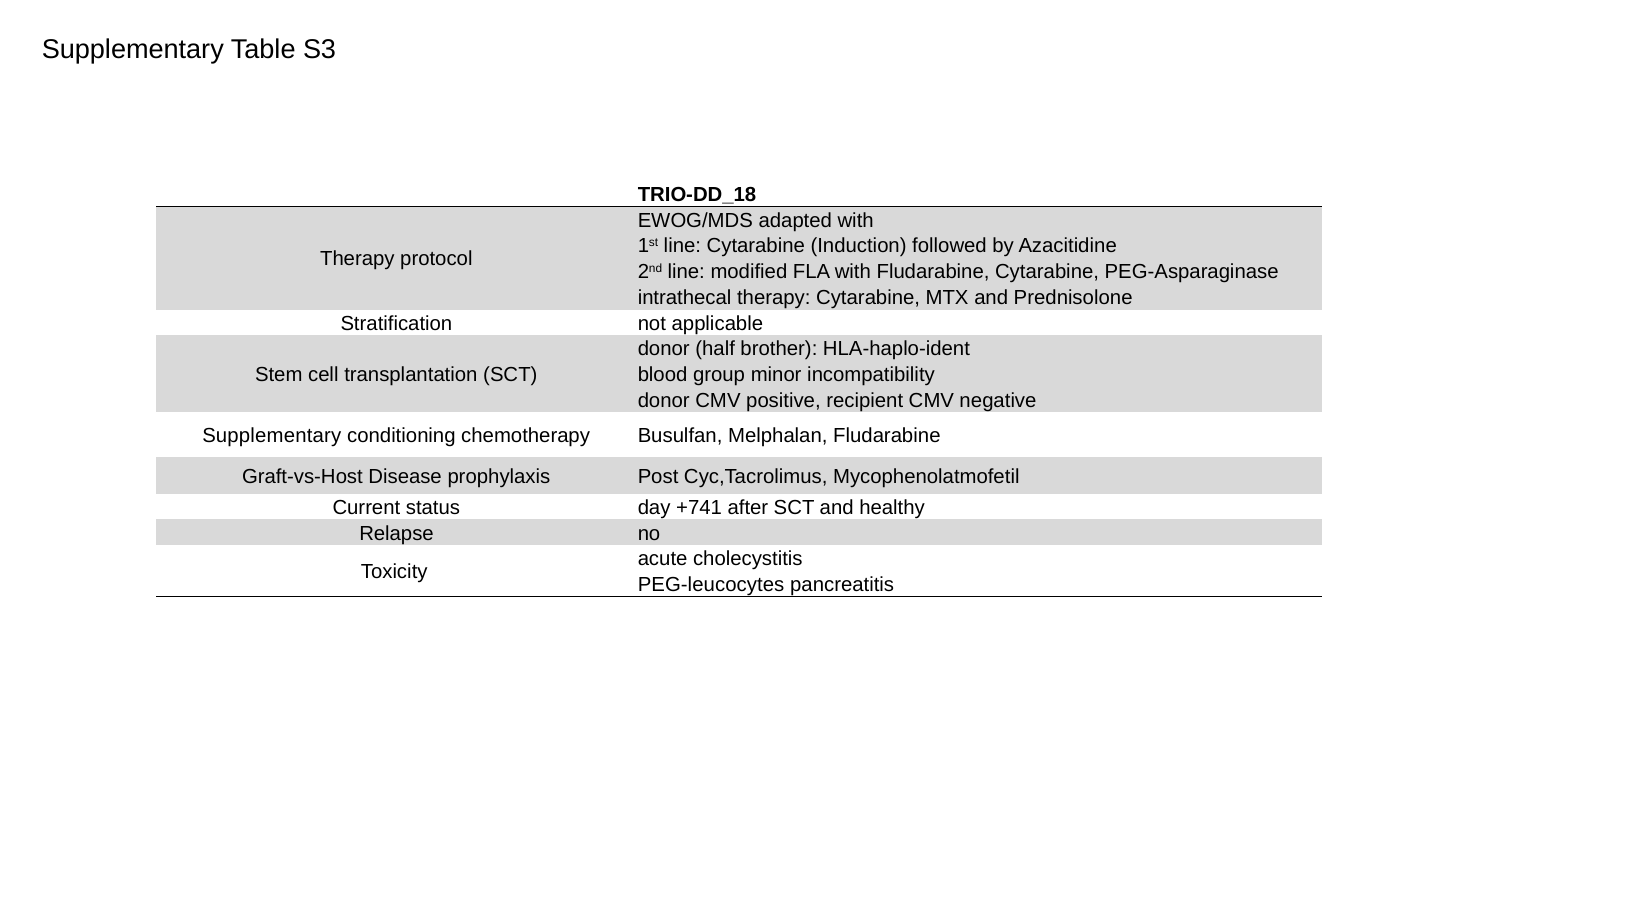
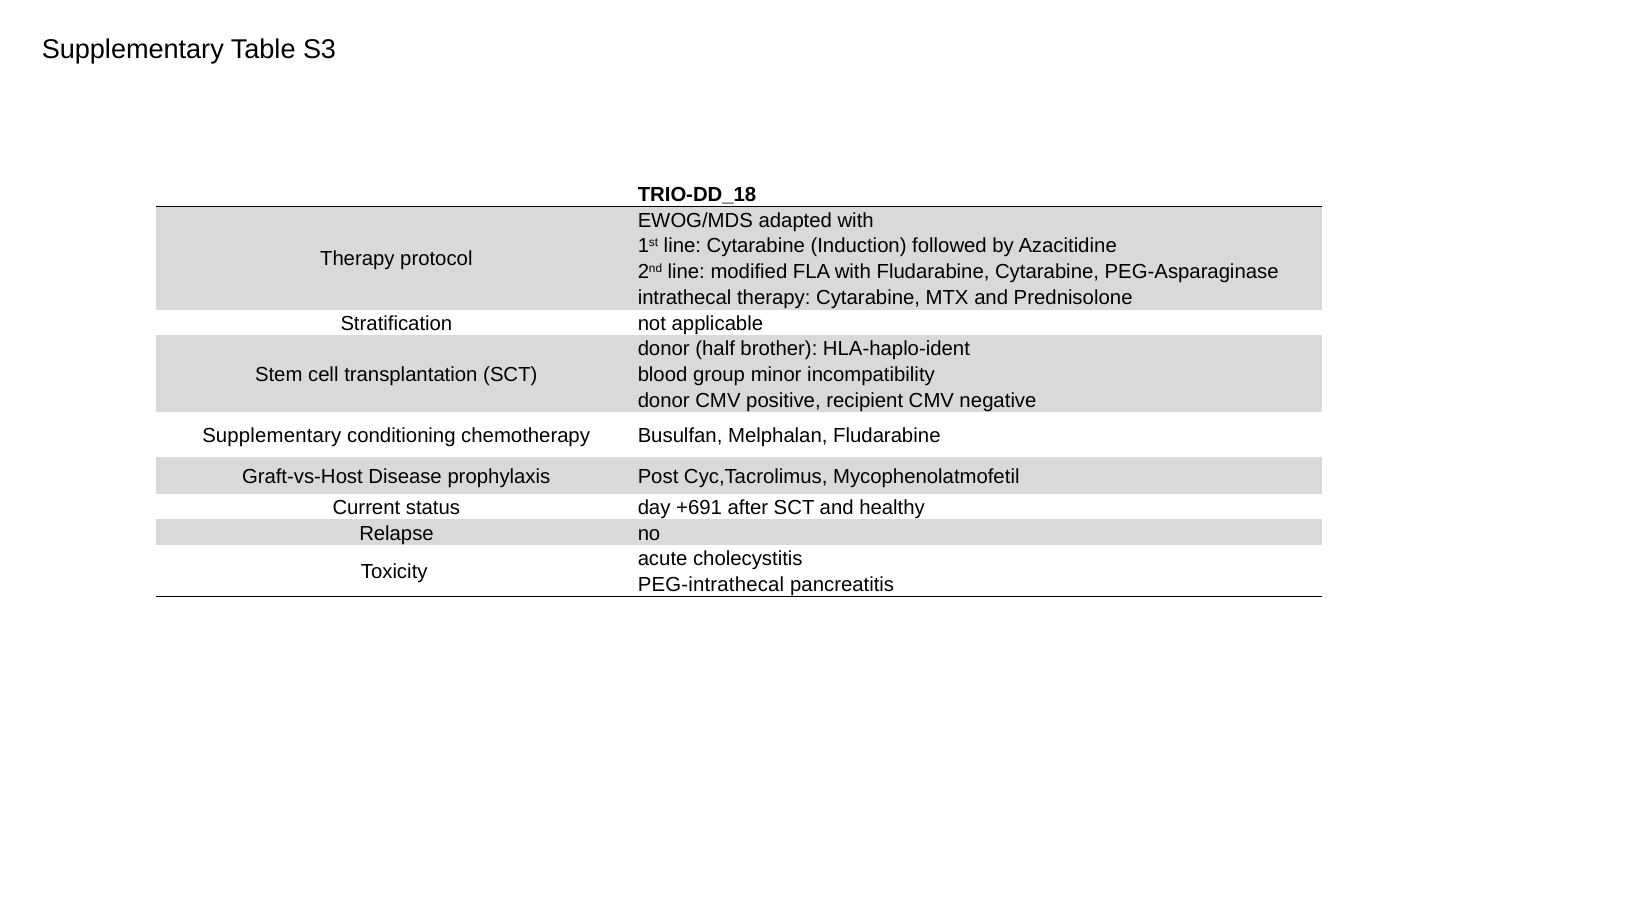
+741: +741 -> +691
PEG-leucocytes: PEG-leucocytes -> PEG-intrathecal
